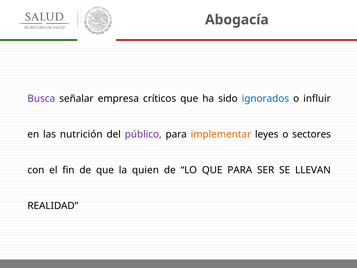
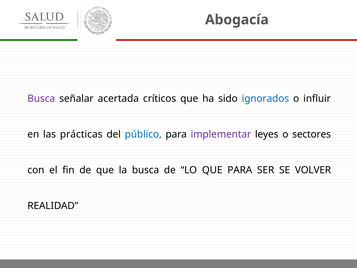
empresa: empresa -> acertada
nutrición: nutrición -> prácticas
público colour: purple -> blue
implementar colour: orange -> purple
la quien: quien -> busca
LLEVAN: LLEVAN -> VOLVER
